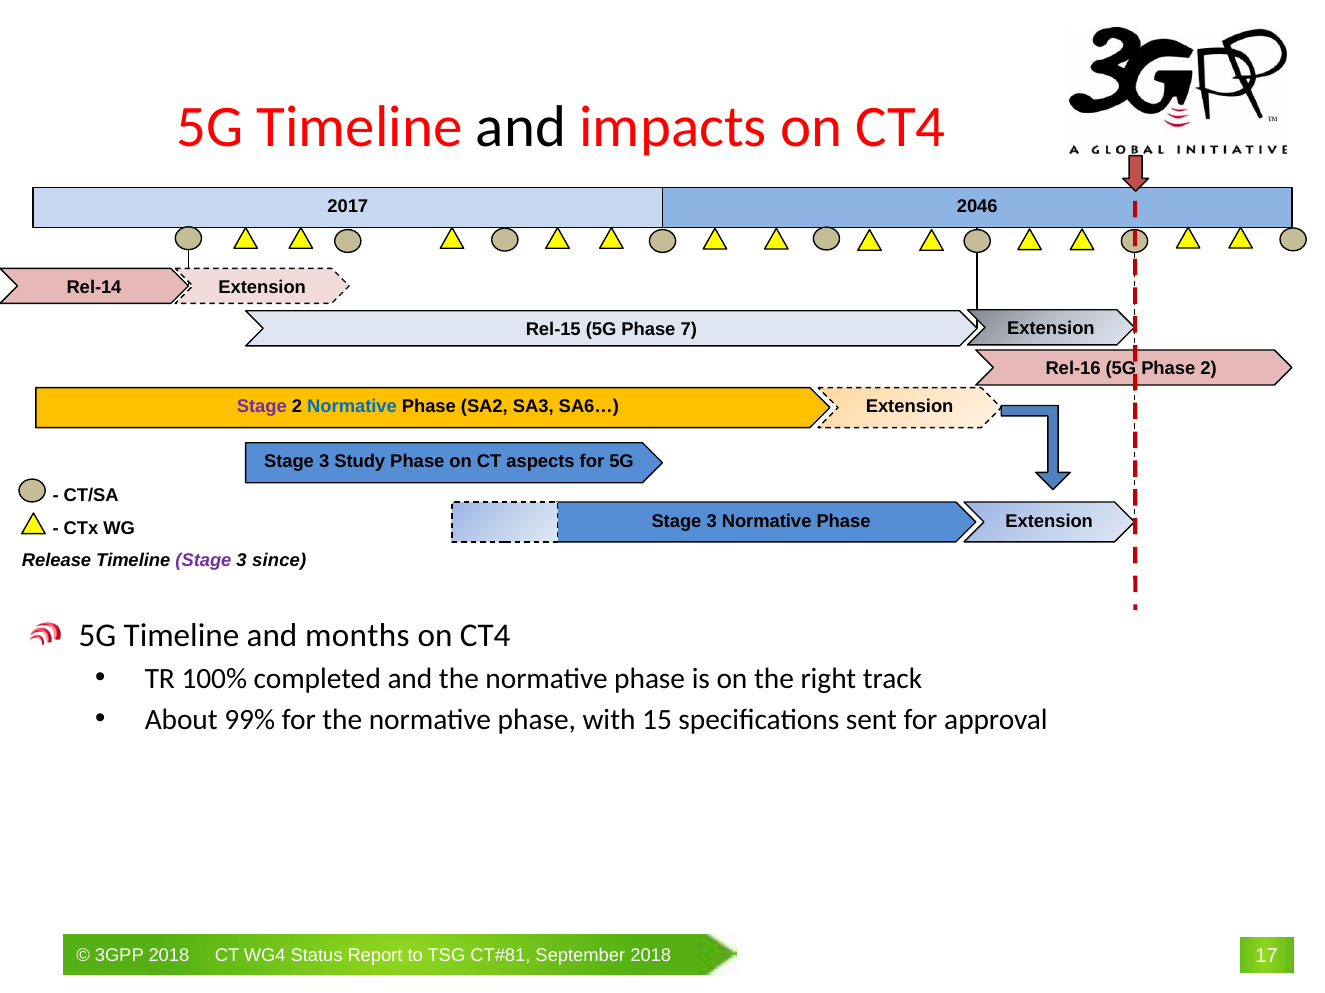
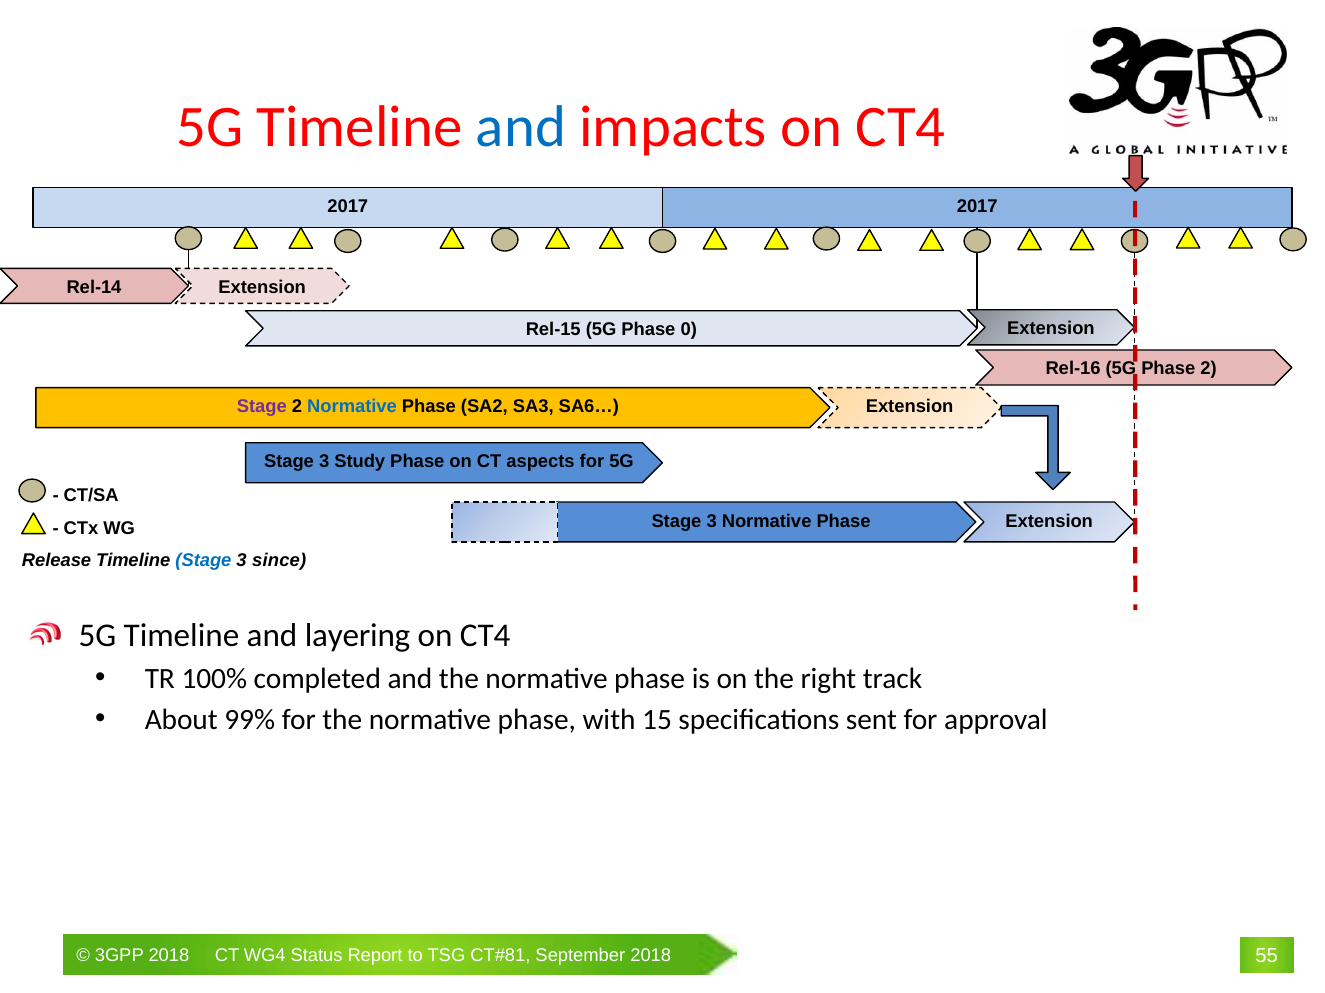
and at (521, 127) colour: black -> blue
2017 2046: 2046 -> 2017
7: 7 -> 0
Stage at (203, 561) colour: purple -> blue
months: months -> layering
17: 17 -> 55
